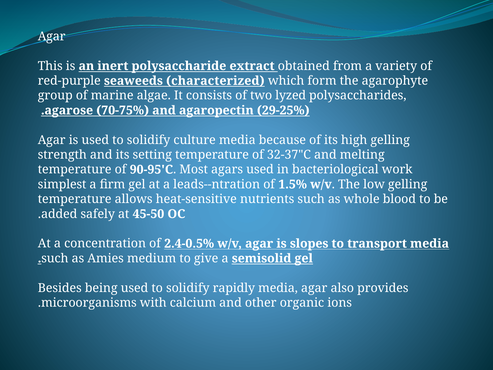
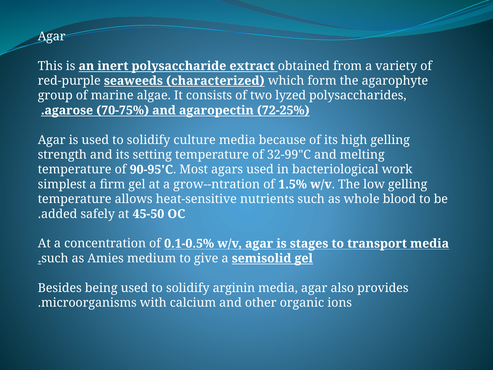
29-25%: 29-25% -> 72-25%
32-37"C: 32-37"C -> 32-99"C
leads--ntration: leads--ntration -> grow--ntration
2.4-0.5%: 2.4-0.5% -> 0.1-0.5%
slopes: slopes -> stages
rapidly: rapidly -> arginin
